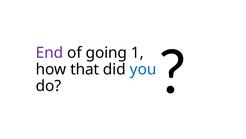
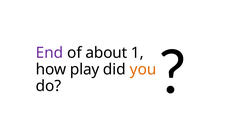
going: going -> about
that: that -> play
you colour: blue -> orange
